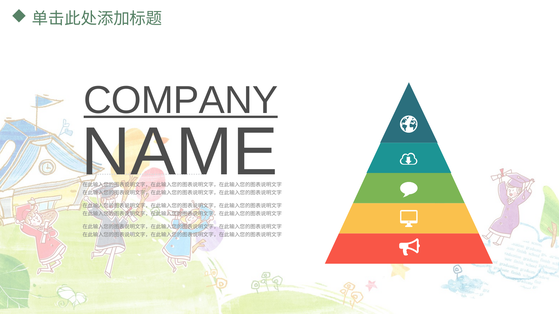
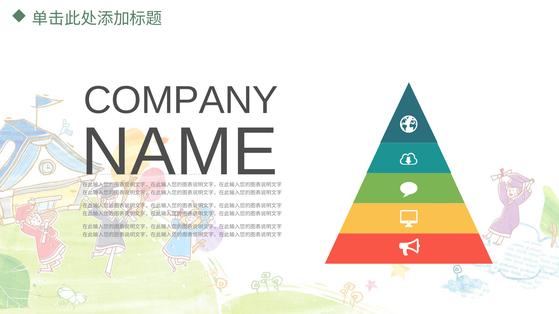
COMPANY underline: present -> none
